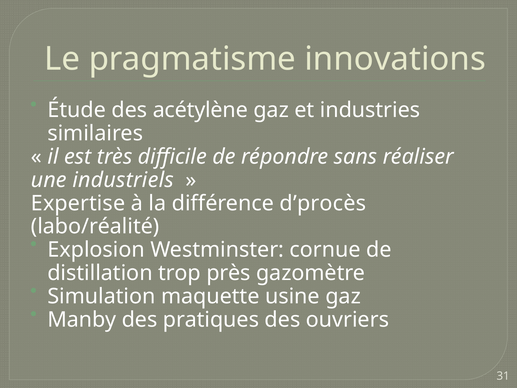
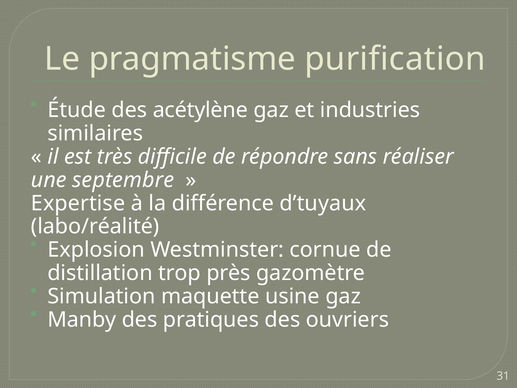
innovations: innovations -> purification
industriels: industriels -> septembre
d’procès: d’procès -> d’tuyaux
